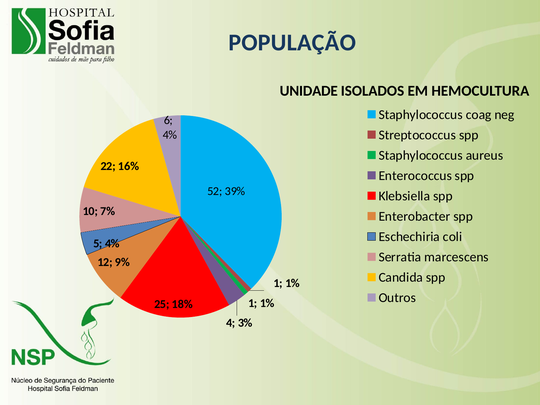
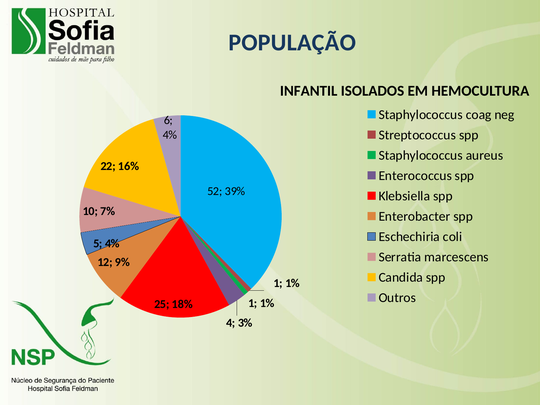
UNIDADE: UNIDADE -> INFANTIL
